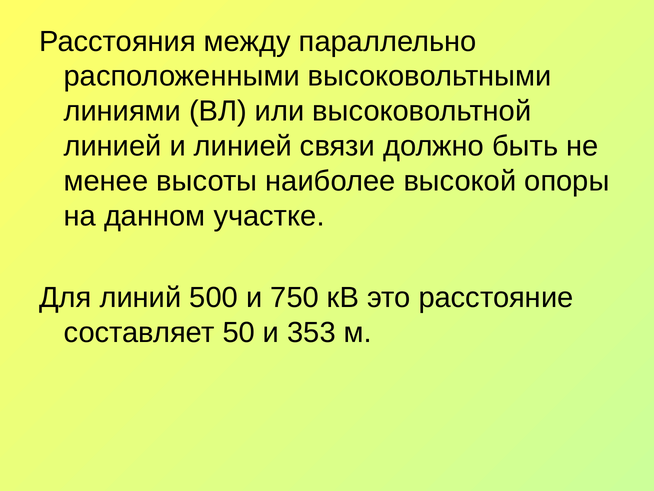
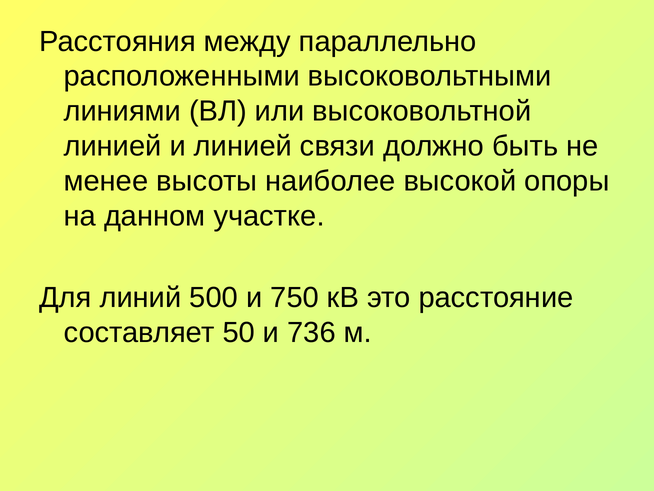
353: 353 -> 736
